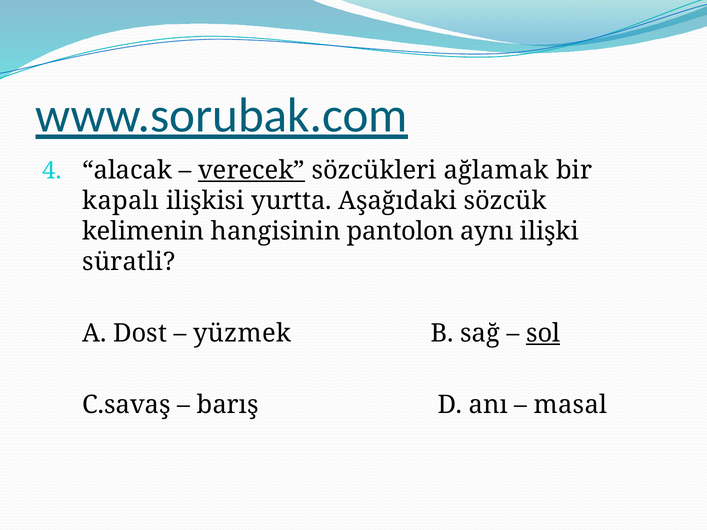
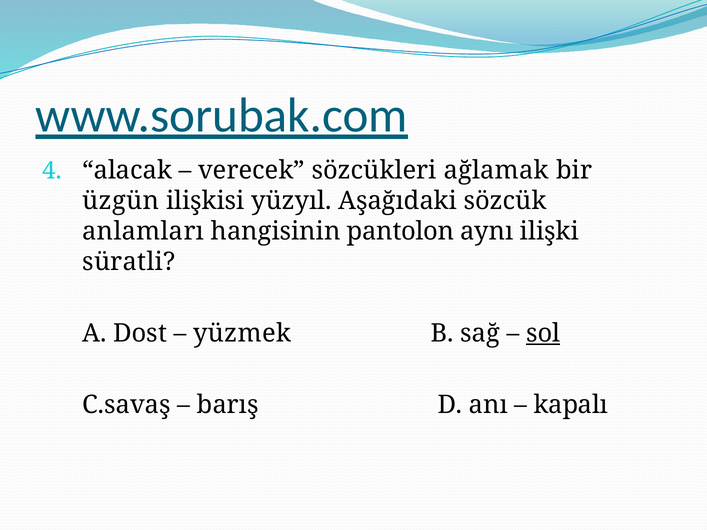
verecek underline: present -> none
kapalı: kapalı -> üzgün
yurtta: yurtta -> yüzyıl
kelimenin: kelimenin -> anlamları
masal: masal -> kapalı
